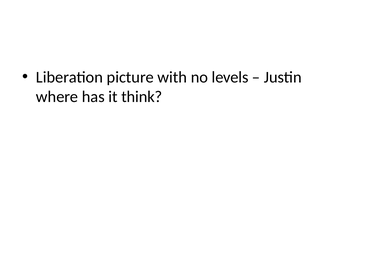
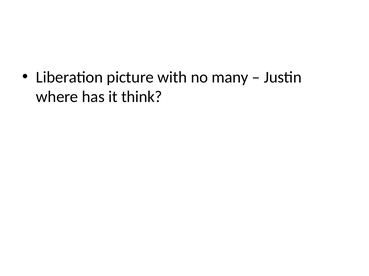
levels: levels -> many
